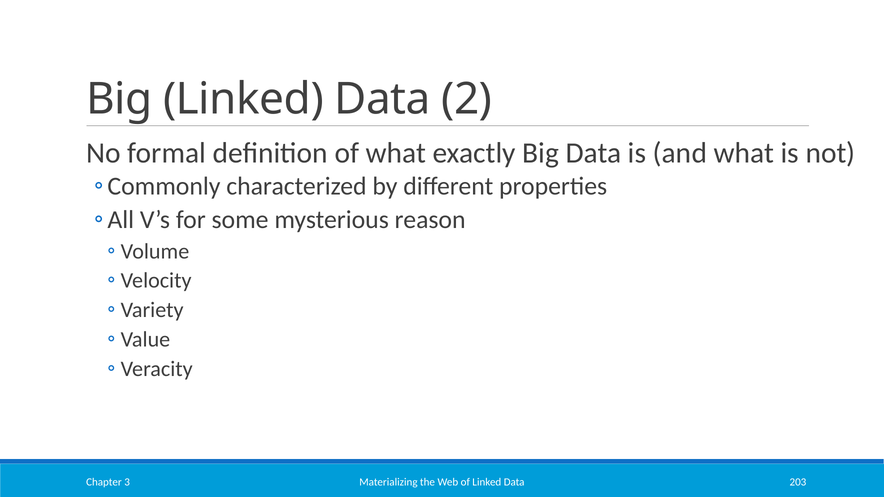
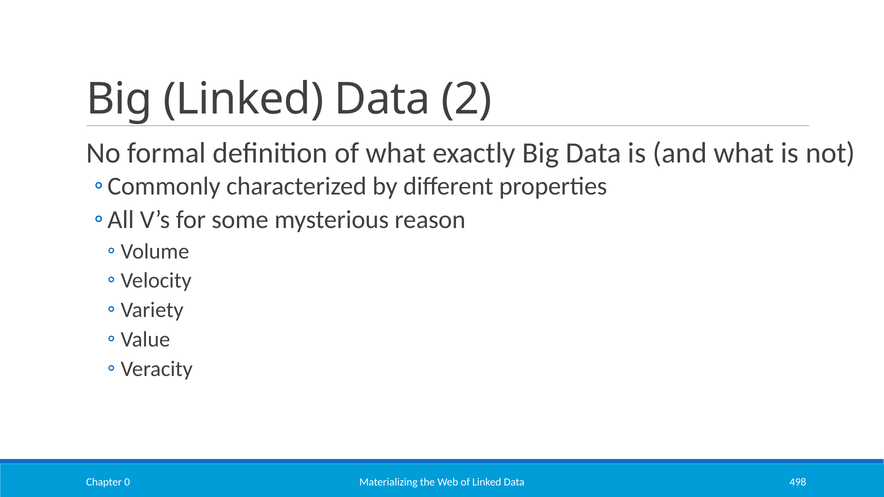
203: 203 -> 498
3: 3 -> 0
